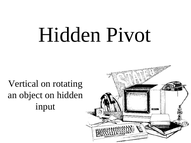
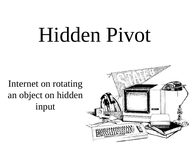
Vertical: Vertical -> Internet
